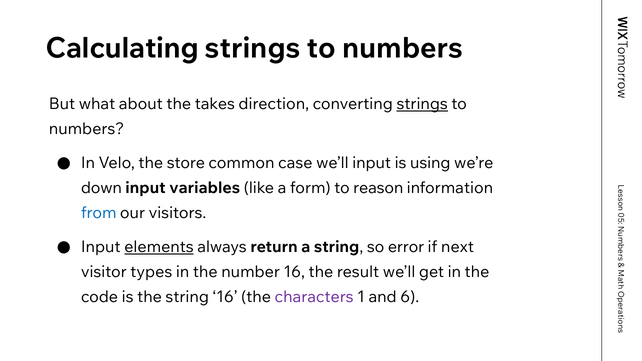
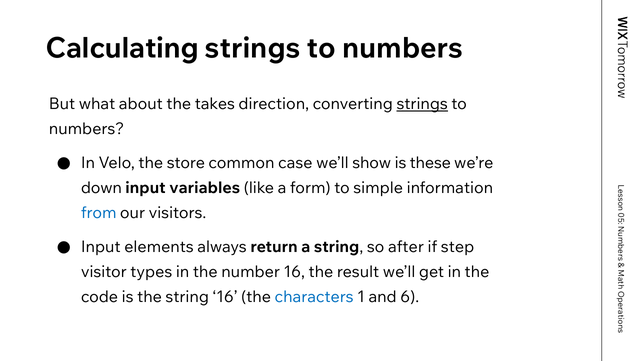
we’ll input: input -> show
using: using -> these
reason: reason -> simple
elements underline: present -> none
error: error -> after
next: next -> step
characters colour: purple -> blue
